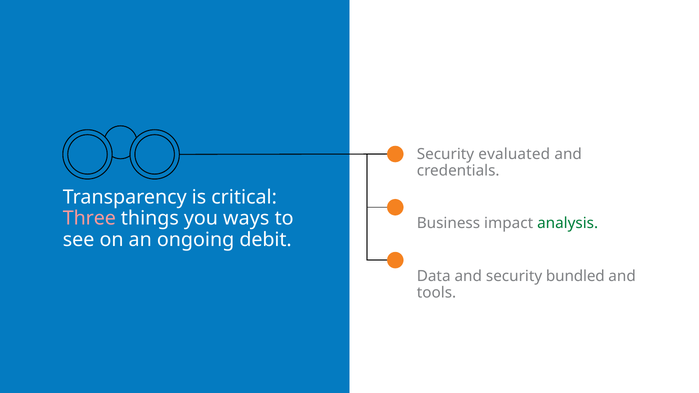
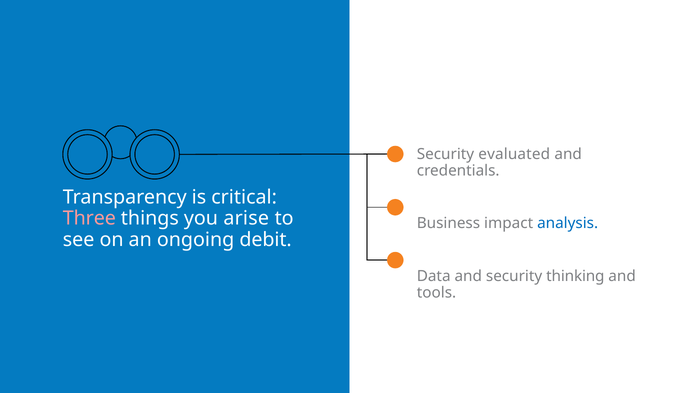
ways: ways -> arise
analysis colour: green -> blue
bundled: bundled -> thinking
